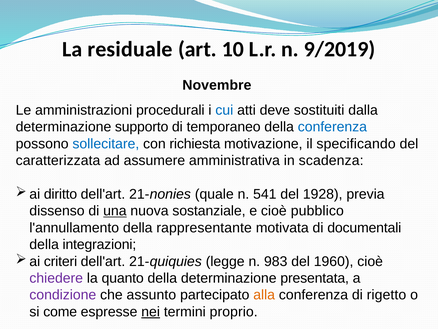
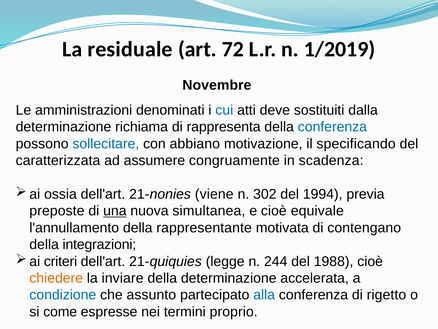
10: 10 -> 72
9/2019: 9/2019 -> 1/2019
procedurali: procedurali -> denominati
supporto: supporto -> richiama
temporaneo: temporaneo -> rappresenta
richiesta: richiesta -> abbiano
amministrativa: amministrativa -> congruamente
diritto: diritto -> ossia
quale: quale -> viene
541: 541 -> 302
1928: 1928 -> 1994
dissenso: dissenso -> preposte
sostanziale: sostanziale -> simultanea
pubblico: pubblico -> equivale
documentali: documentali -> contengano
983: 983 -> 244
1960: 1960 -> 1988
chiedere colour: purple -> orange
quanto: quanto -> inviare
presentata: presentata -> accelerata
condizione colour: purple -> blue
alla colour: orange -> blue
nei underline: present -> none
